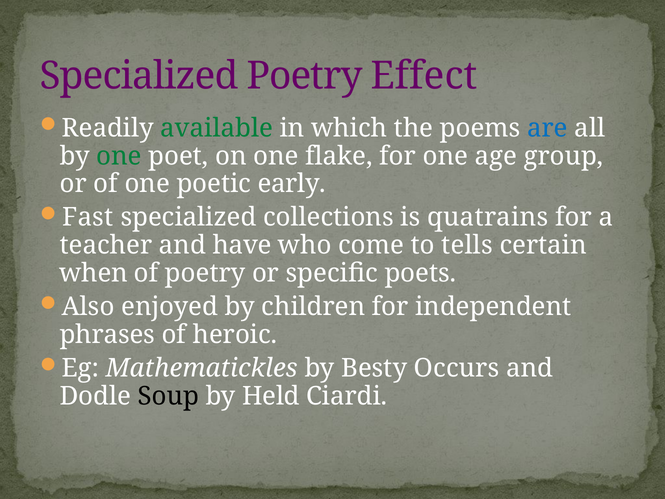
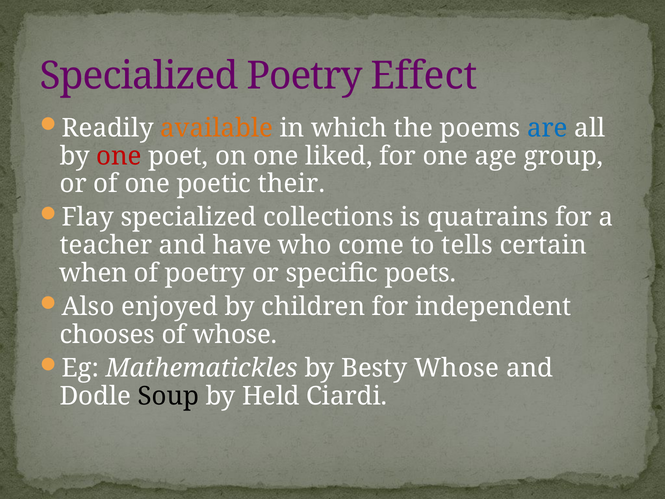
available colour: green -> orange
one at (119, 156) colour: green -> red
flake: flake -> liked
early: early -> their
Fast: Fast -> Flay
phrases: phrases -> chooses
of heroic: heroic -> whose
Besty Occurs: Occurs -> Whose
